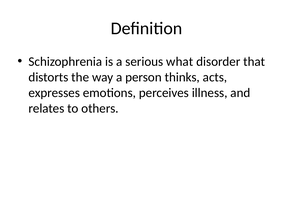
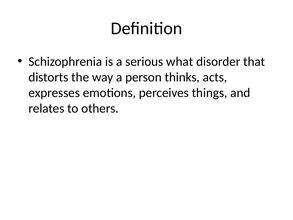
illness: illness -> things
